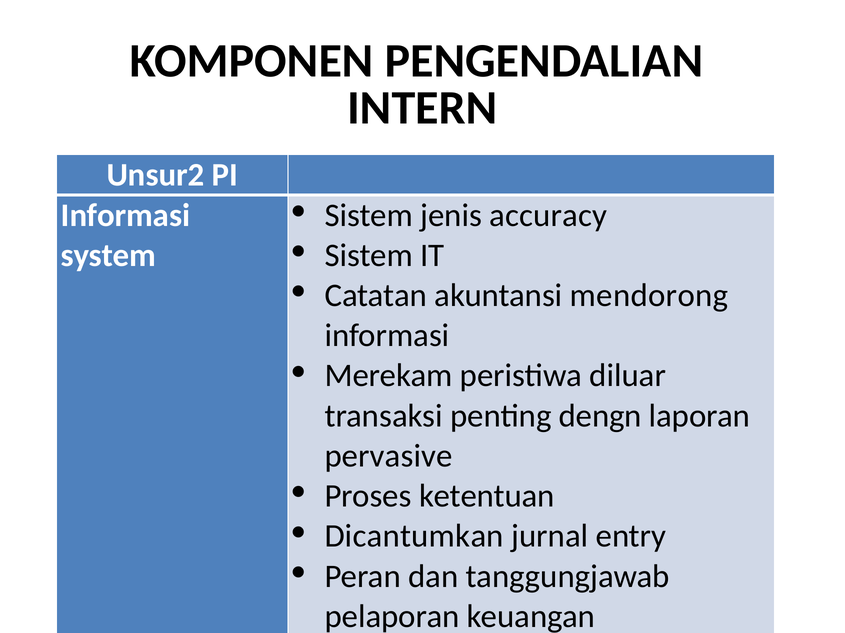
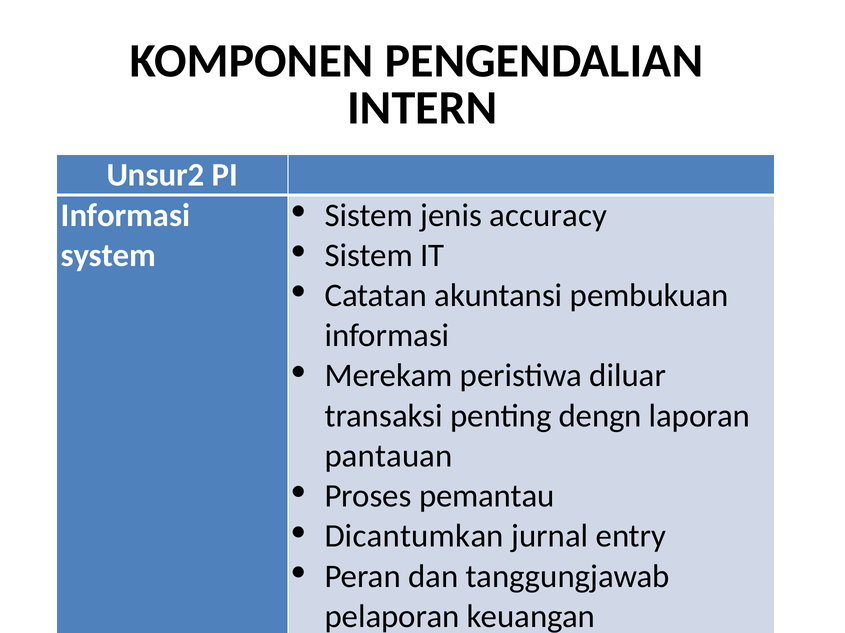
mendorong: mendorong -> pembukuan
pervasive: pervasive -> pantauan
ketentuan: ketentuan -> pemantau
